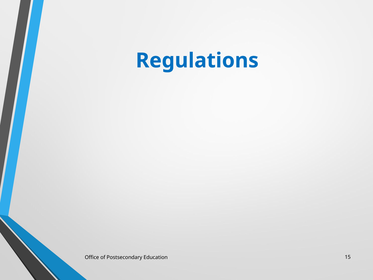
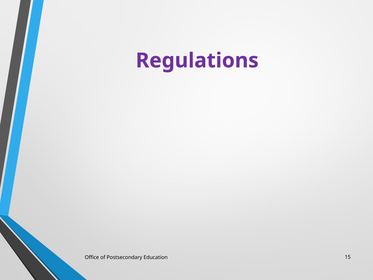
Regulations colour: blue -> purple
